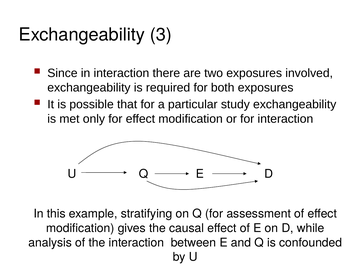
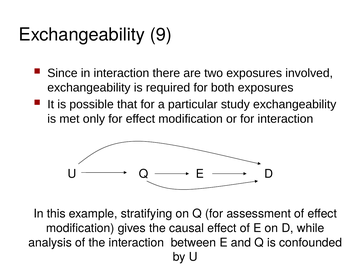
3: 3 -> 9
